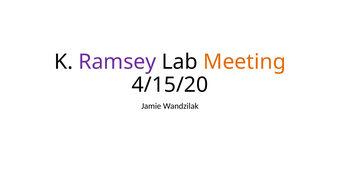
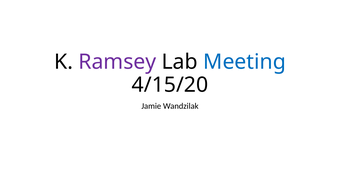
Meeting colour: orange -> blue
